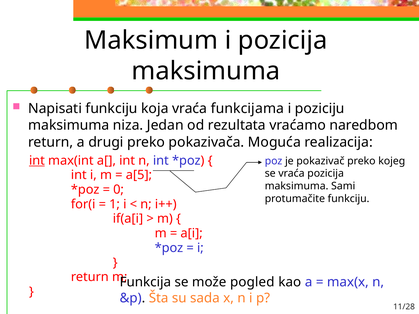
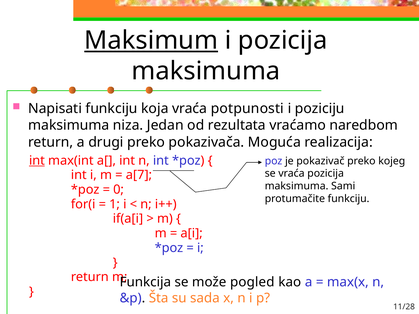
Maksimum underline: none -> present
funkcijama: funkcijama -> potpunosti
a[5: a[5 -> a[7
